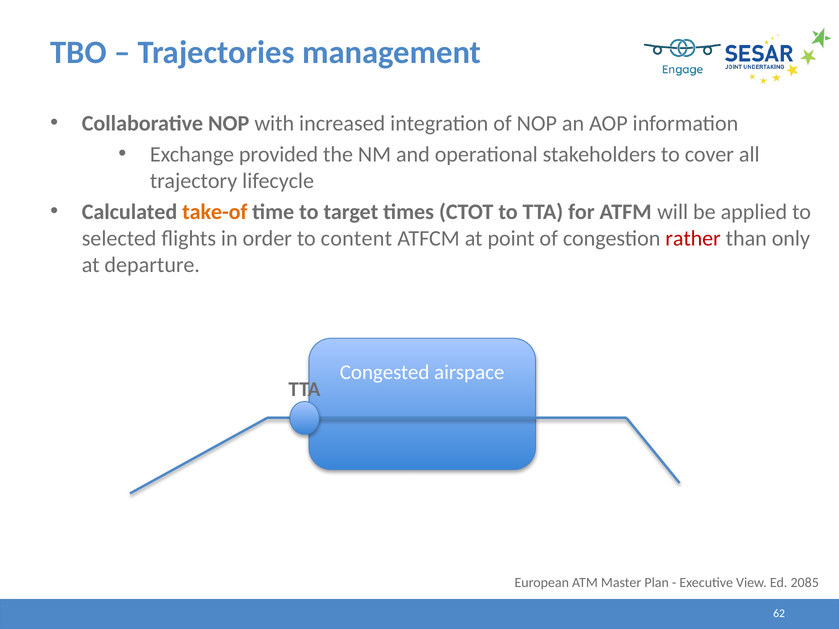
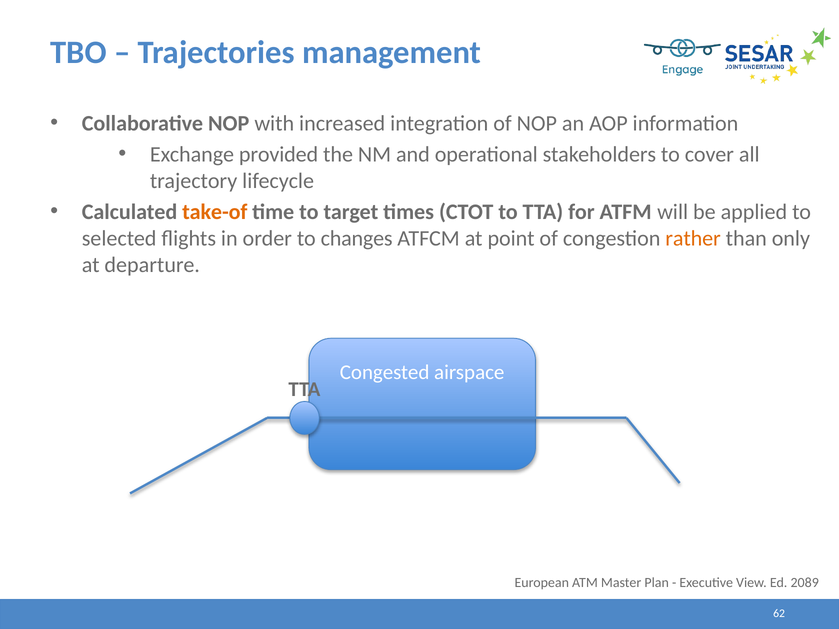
content: content -> changes
rather colour: red -> orange
2085: 2085 -> 2089
